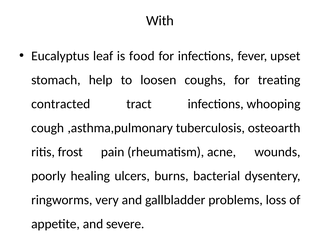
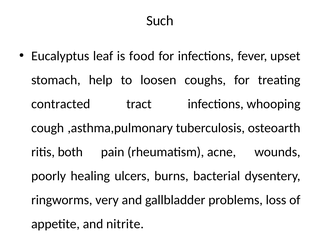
With: With -> Such
frost: frost -> both
severe: severe -> nitrite
